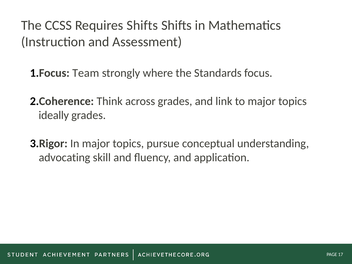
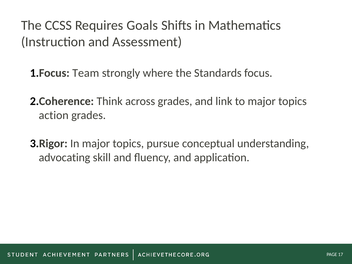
Requires Shifts: Shifts -> Goals
ideally: ideally -> action
